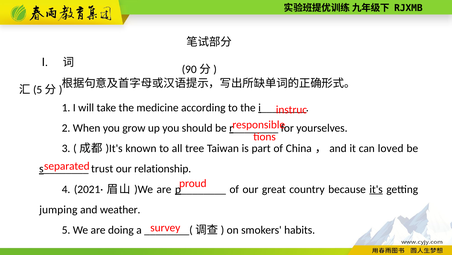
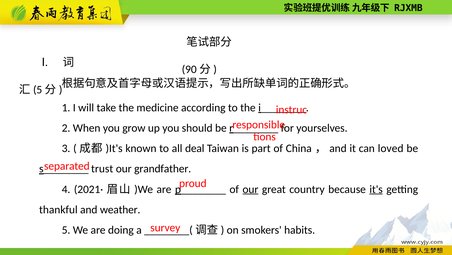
tree: tree -> deal
relationship: relationship -> grandfather
our at (250, 189) underline: none -> present
jumping: jumping -> thankful
